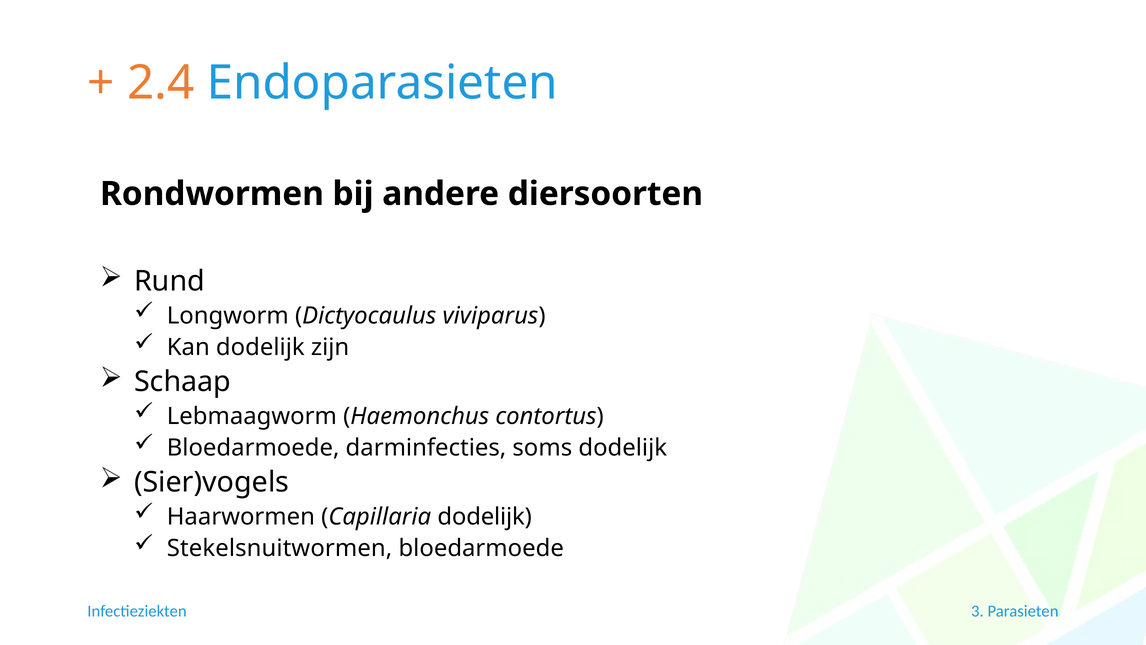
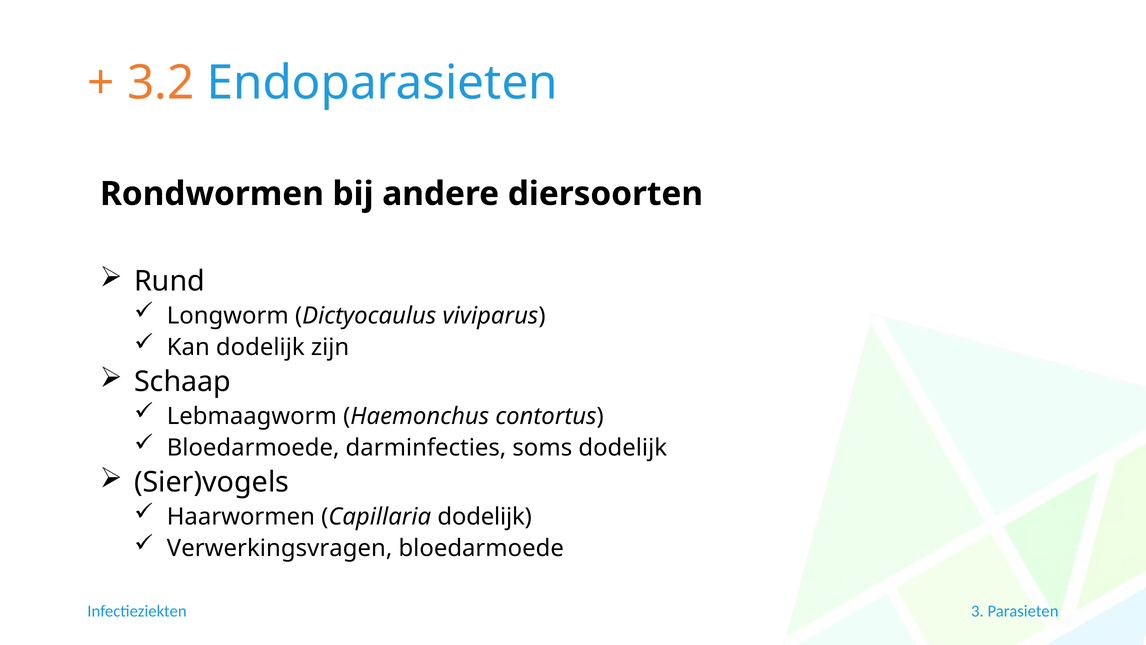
2.4: 2.4 -> 3.2
Stekelsnuitwormen: Stekelsnuitwormen -> Verwerkingsvragen
